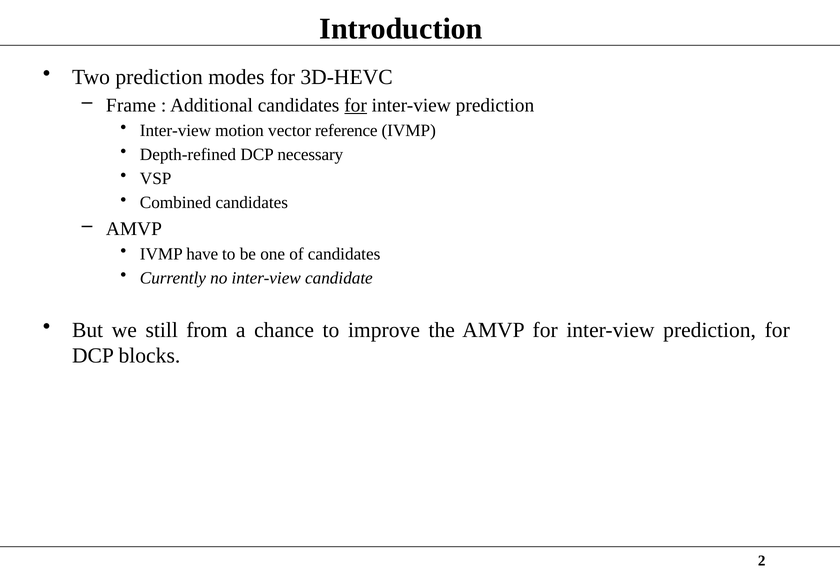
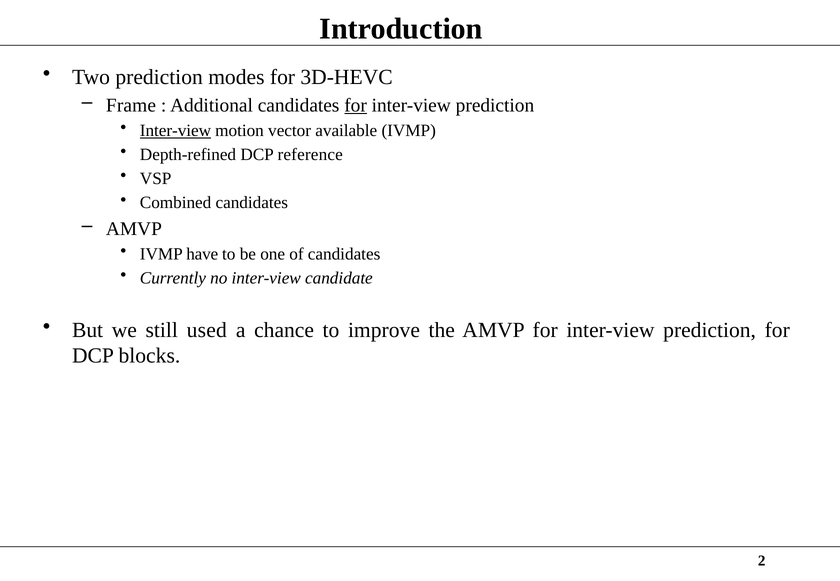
Inter-view at (175, 131) underline: none -> present
reference: reference -> available
necessary: necessary -> reference
from: from -> used
